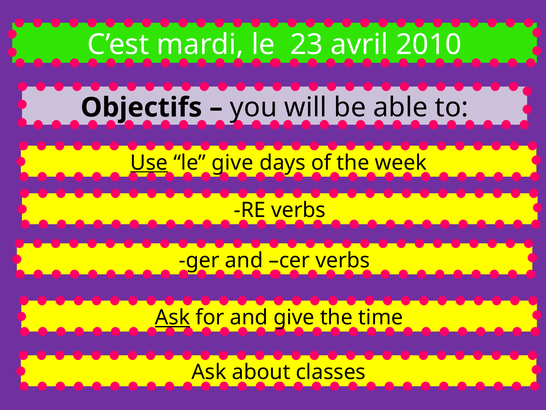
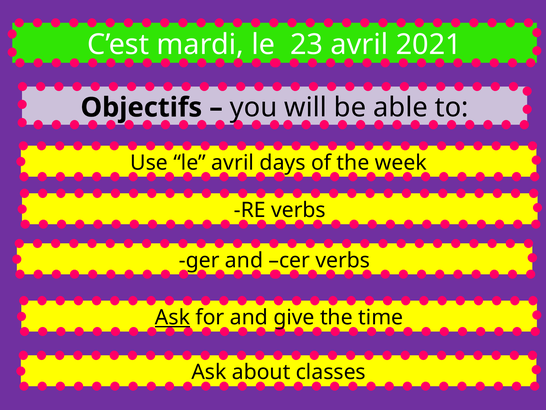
2010: 2010 -> 2021
Use underline: present -> none
le give: give -> avril
